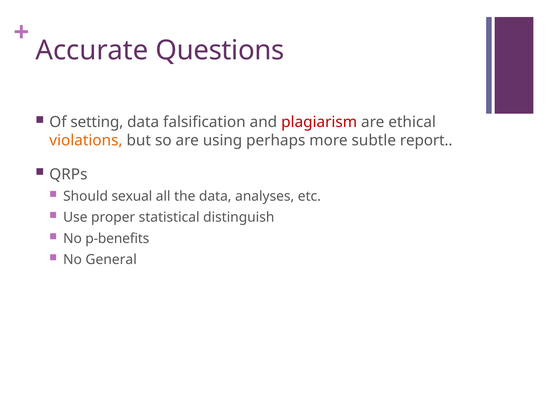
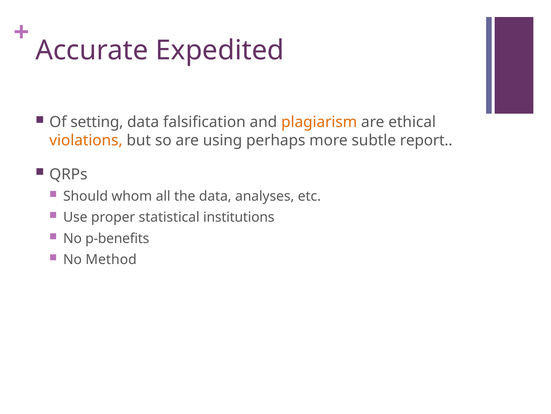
Questions: Questions -> Expedited
plagiarism colour: red -> orange
sexual: sexual -> whom
distinguish: distinguish -> institutions
General: General -> Method
